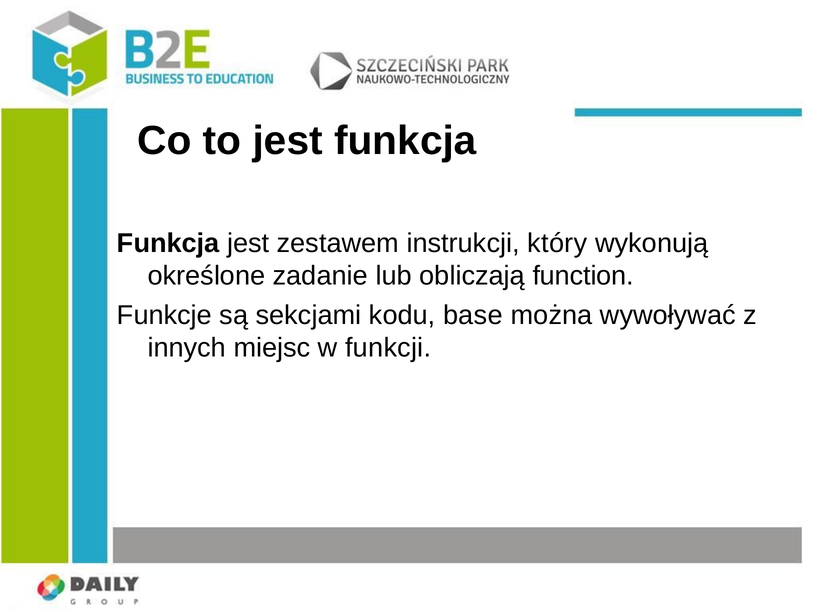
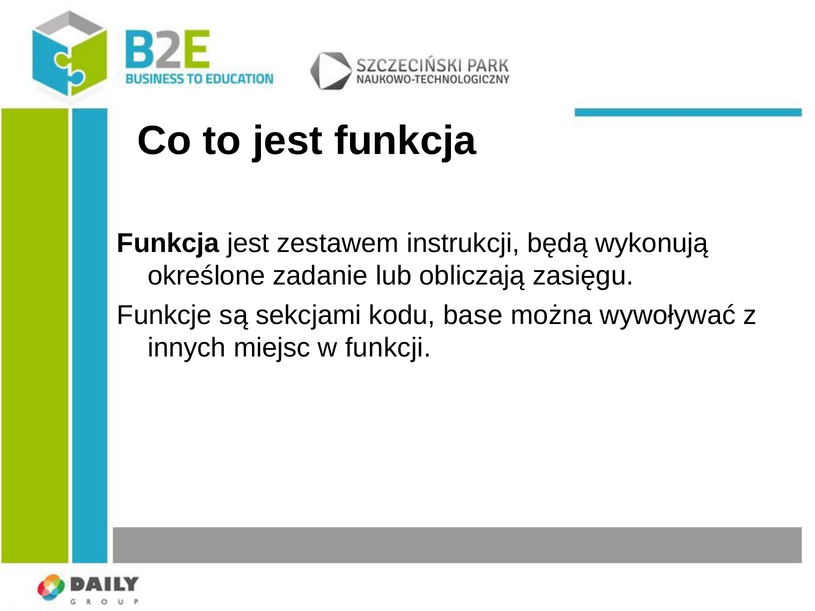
który: który -> będą
function: function -> zasięgu
